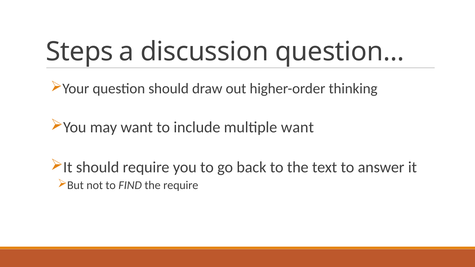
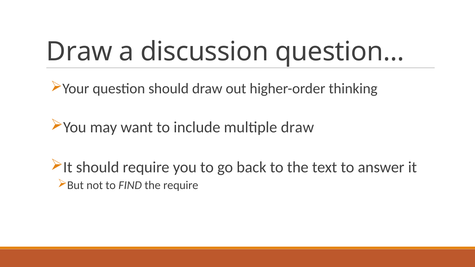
Steps at (80, 52): Steps -> Draw
multiple want: want -> draw
